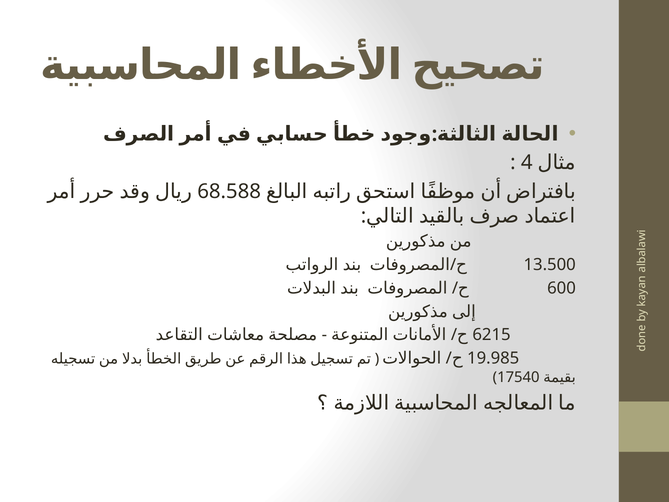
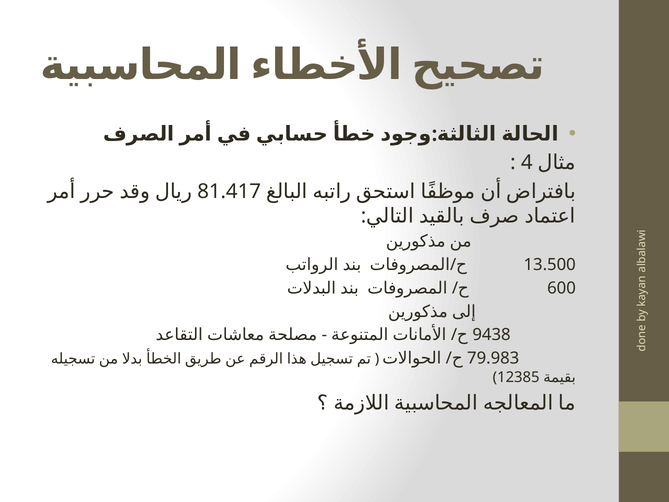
68.588: 68.588 -> 81.417
6215: 6215 -> 9438
19.985: 19.985 -> 79.983
17540: 17540 -> 12385
